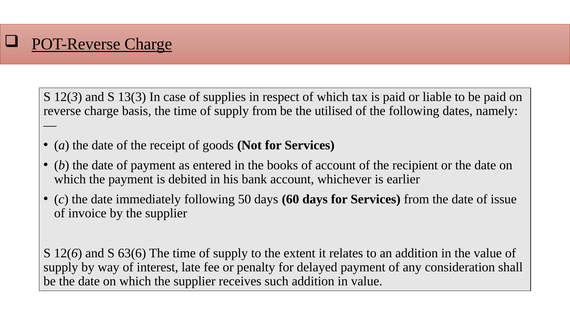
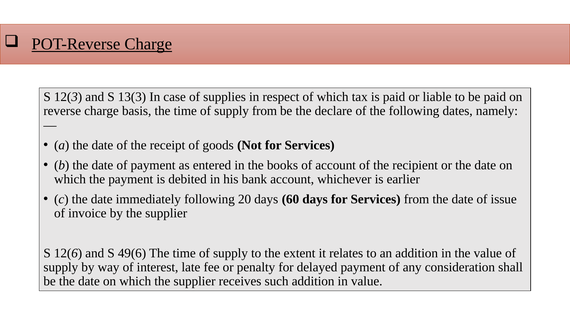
utilised: utilised -> declare
50: 50 -> 20
63(6: 63(6 -> 49(6
